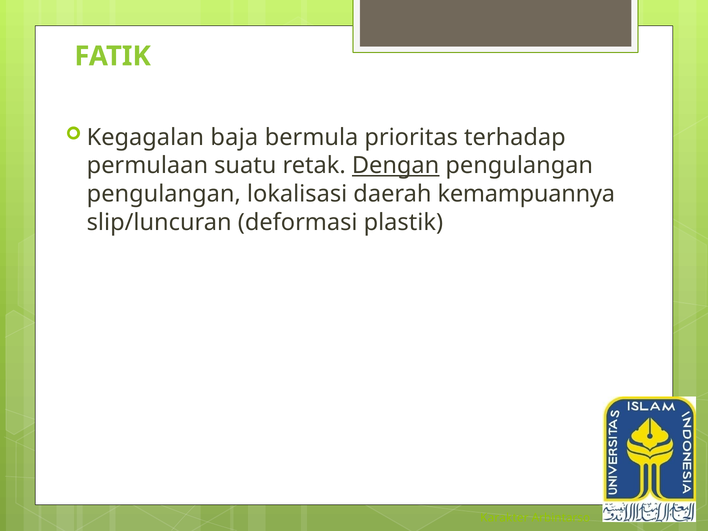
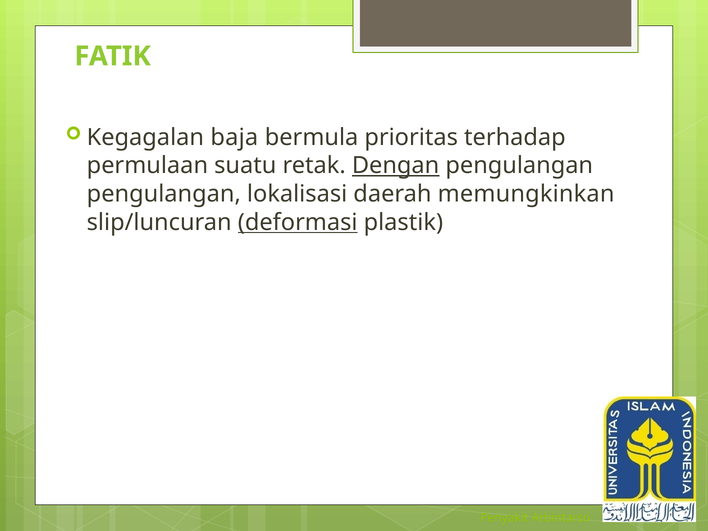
kemampuannya: kemampuannya -> memungkinkan
deformasi underline: none -> present
Karakter: Karakter -> Penyakit
